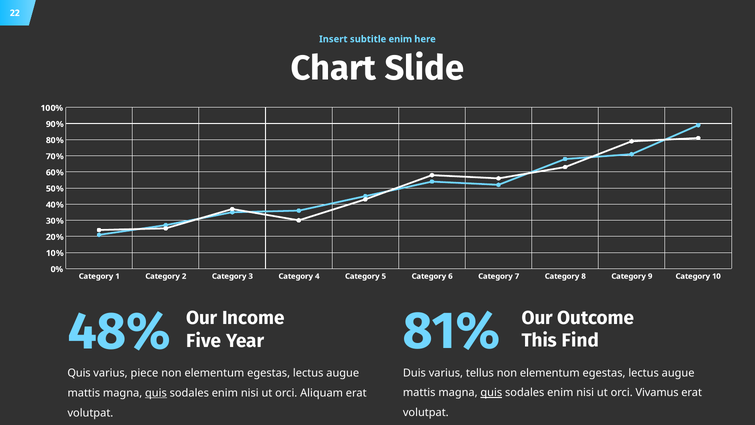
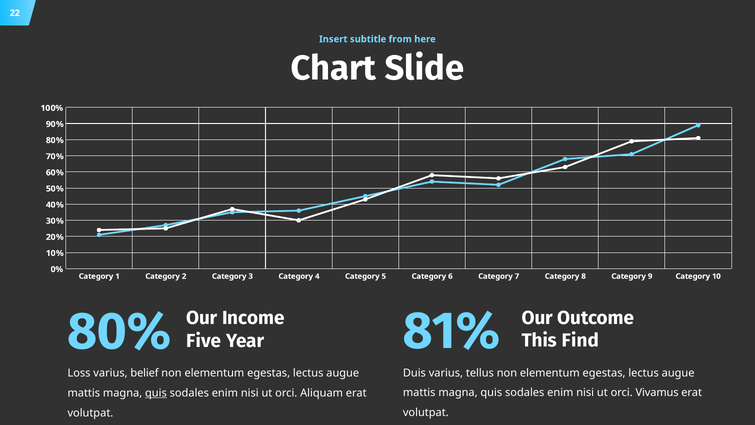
subtitle enim: enim -> from
48% at (119, 331): 48% -> 80%
Quis at (79, 373): Quis -> Loss
piece: piece -> belief
quis at (491, 393) underline: present -> none
